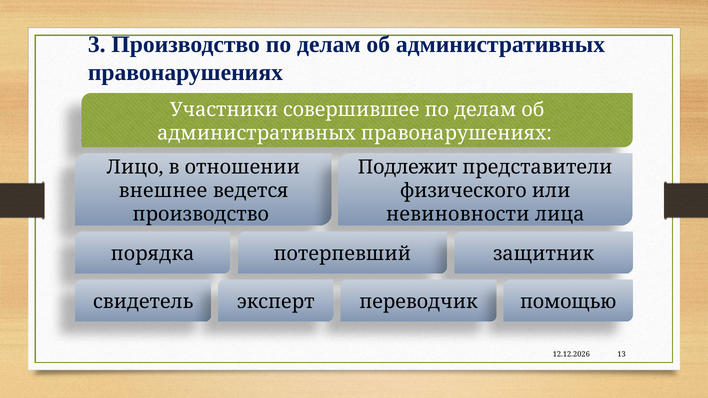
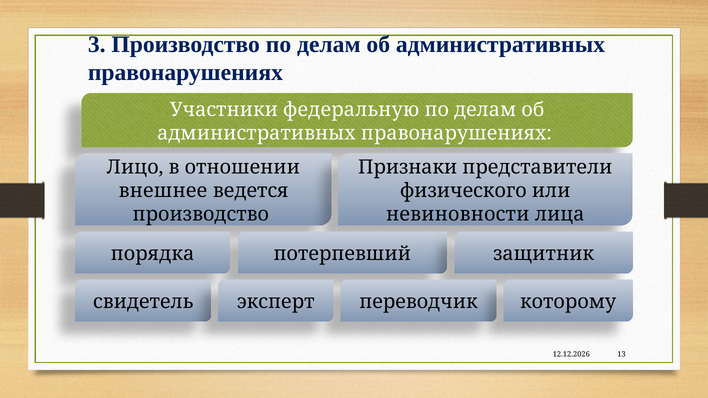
совершившее: совершившее -> федеральную
Подлежит: Подлежит -> Признаки
помощью: помощью -> которому
